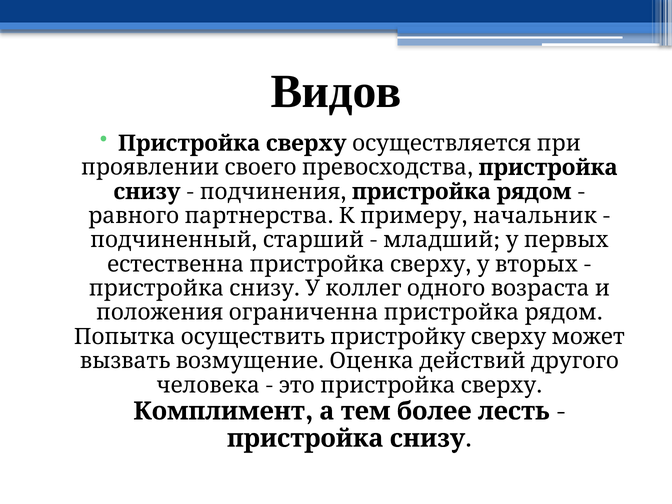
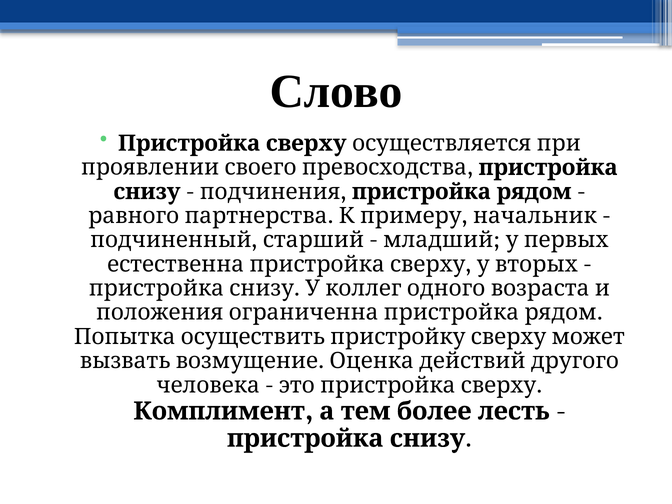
Видов: Видов -> Слово
